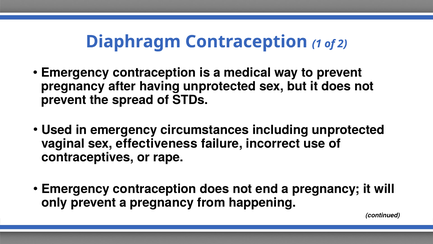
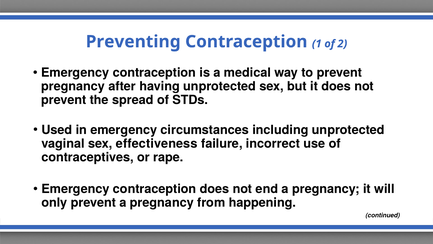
Diaphragm: Diaphragm -> Preventing
